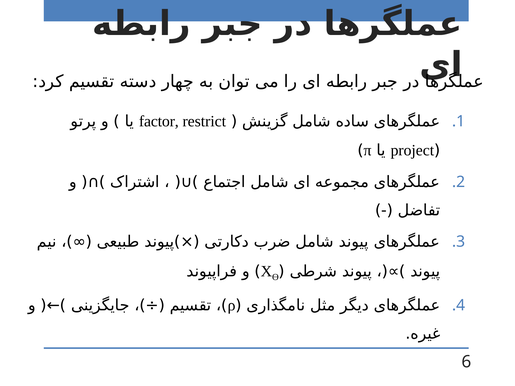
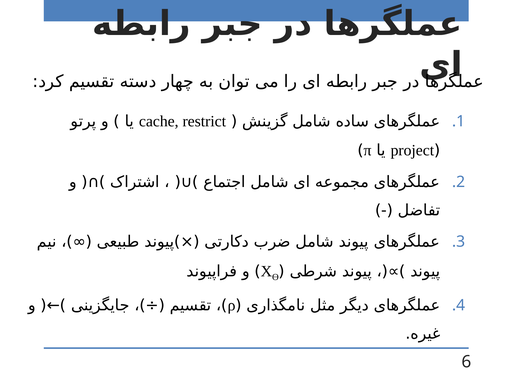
factor: factor -> cache
